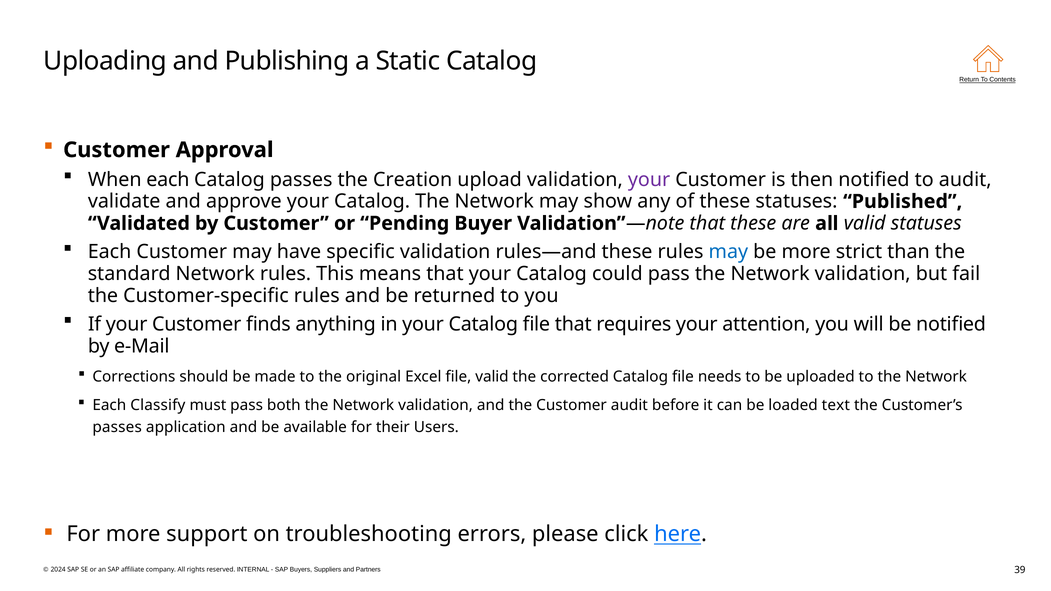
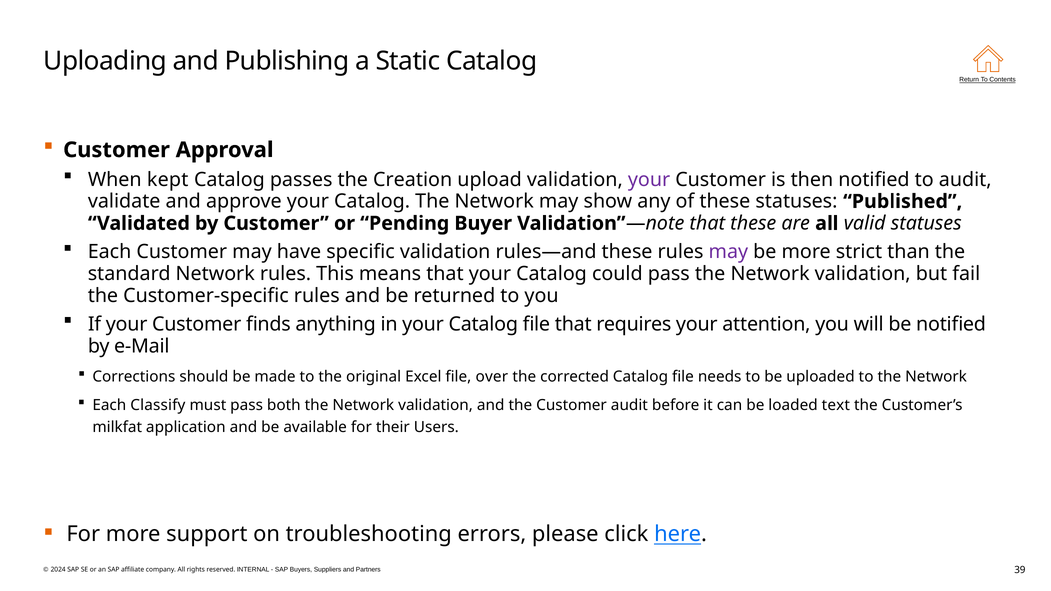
When each: each -> kept
may at (728, 252) colour: blue -> purple
file valid: valid -> over
passes at (117, 427): passes -> milkfat
